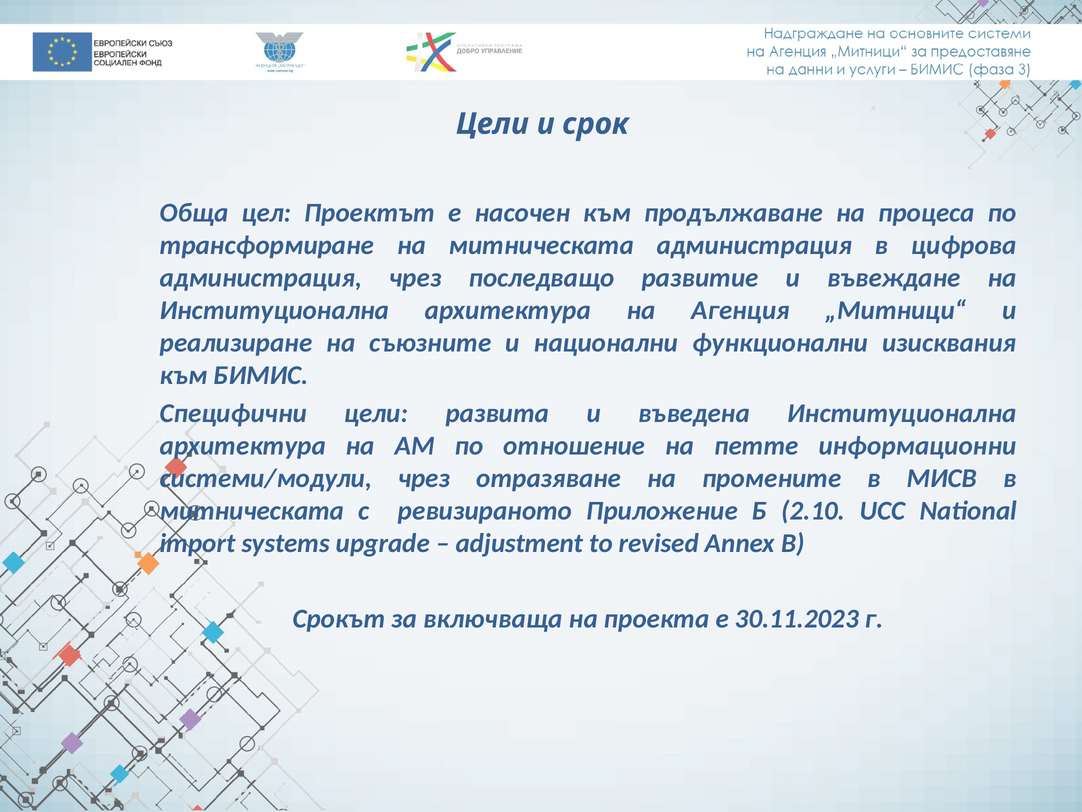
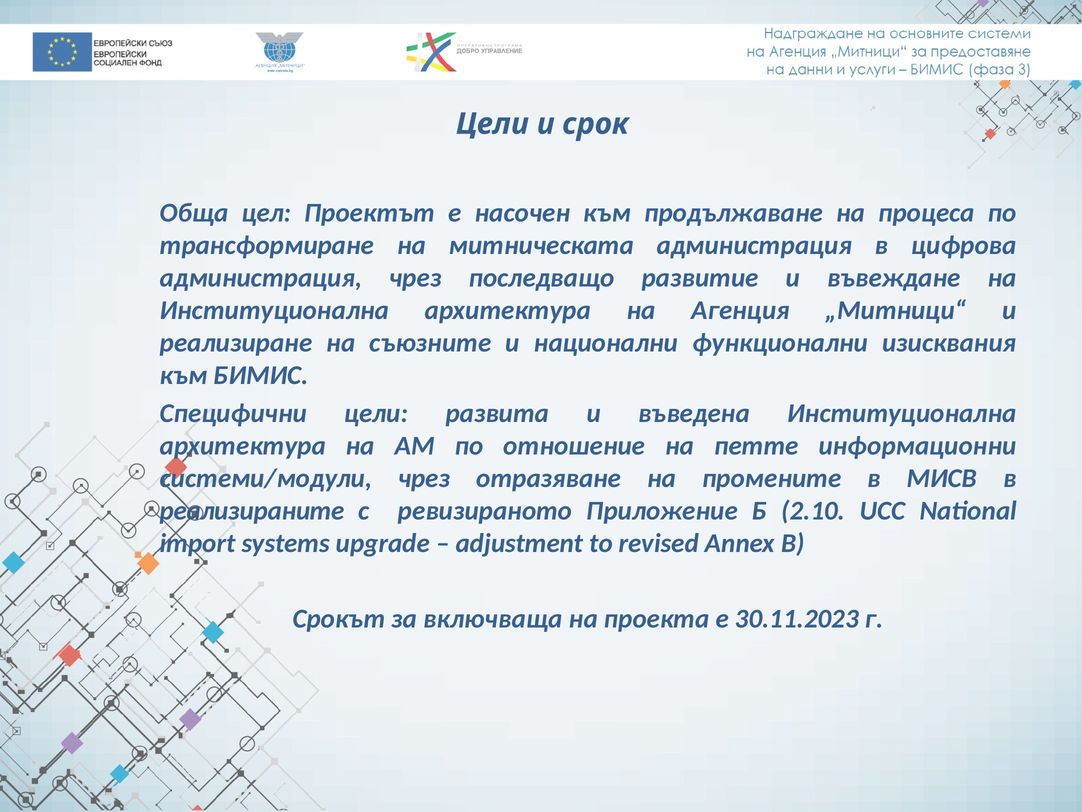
митническата at (252, 510): митническата -> реализираните
